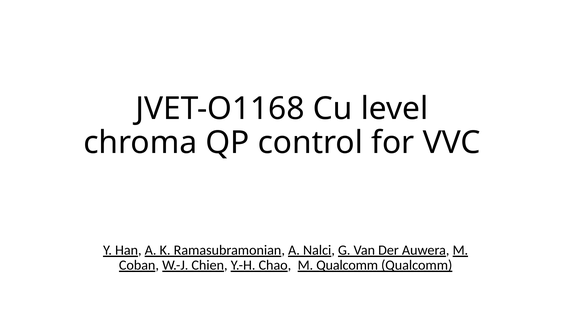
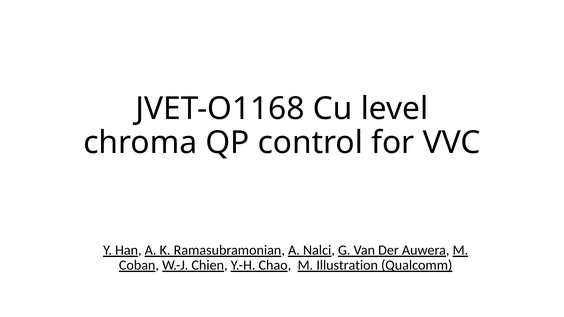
M Qualcomm: Qualcomm -> Illustration
